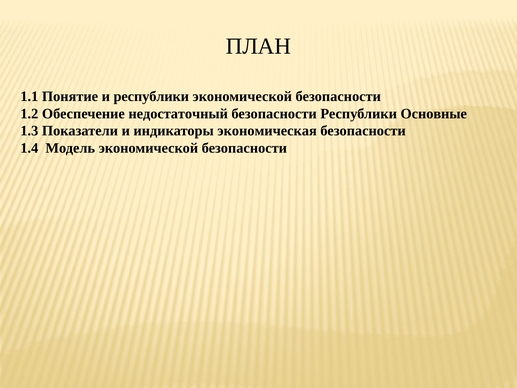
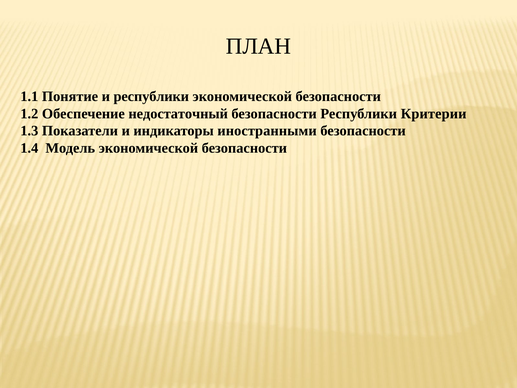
Основные: Основные -> Критерии
экономическая: экономическая -> иностранными
